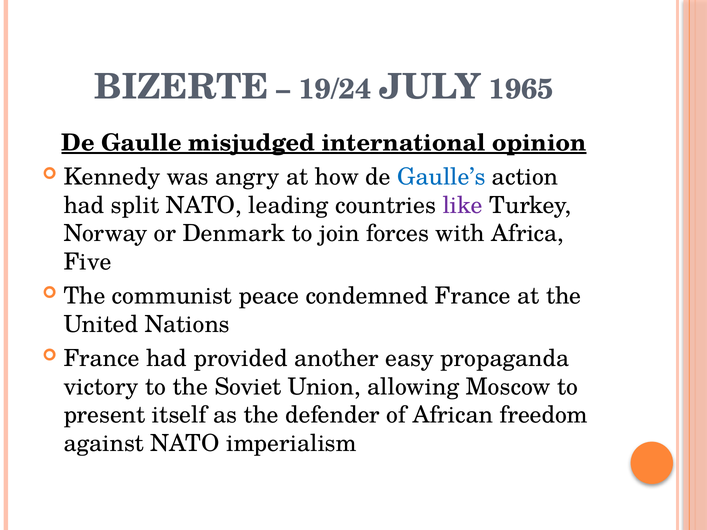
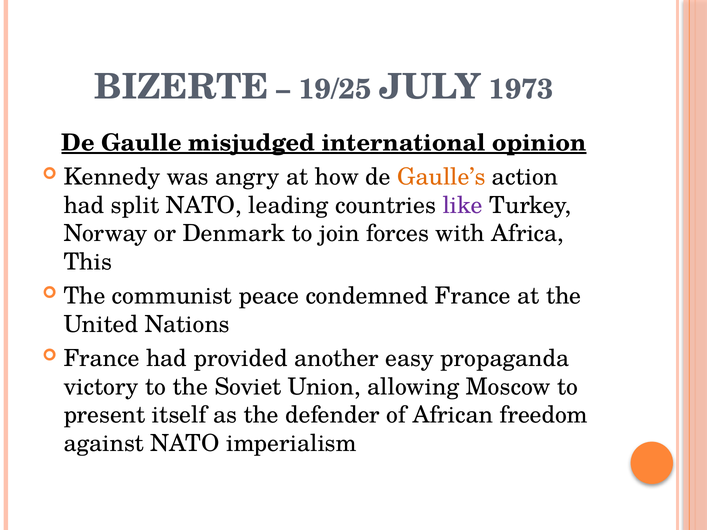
19/24: 19/24 -> 19/25
1965: 1965 -> 1973
Gaulle’s colour: blue -> orange
Five: Five -> This
